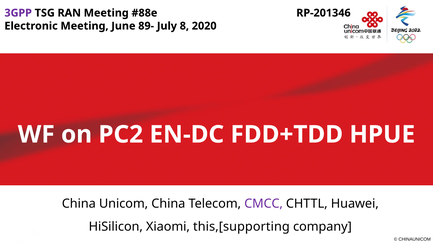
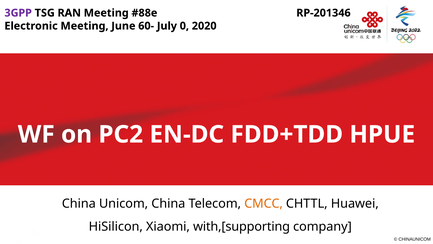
89-: 89- -> 60-
8: 8 -> 0
CMCC colour: purple -> orange
this,[supporting: this,[supporting -> with,[supporting
